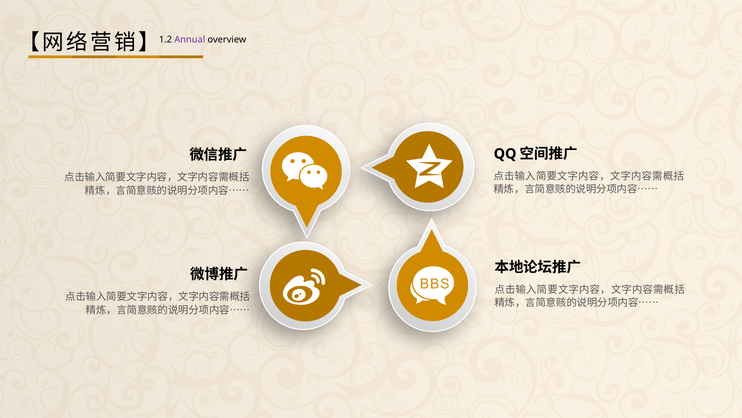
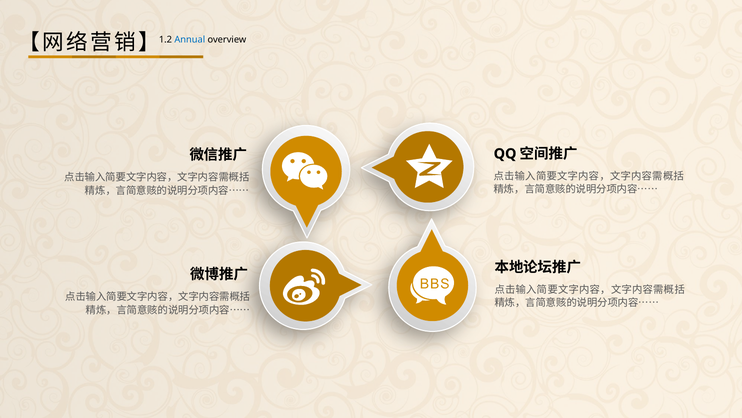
Annual colour: purple -> blue
